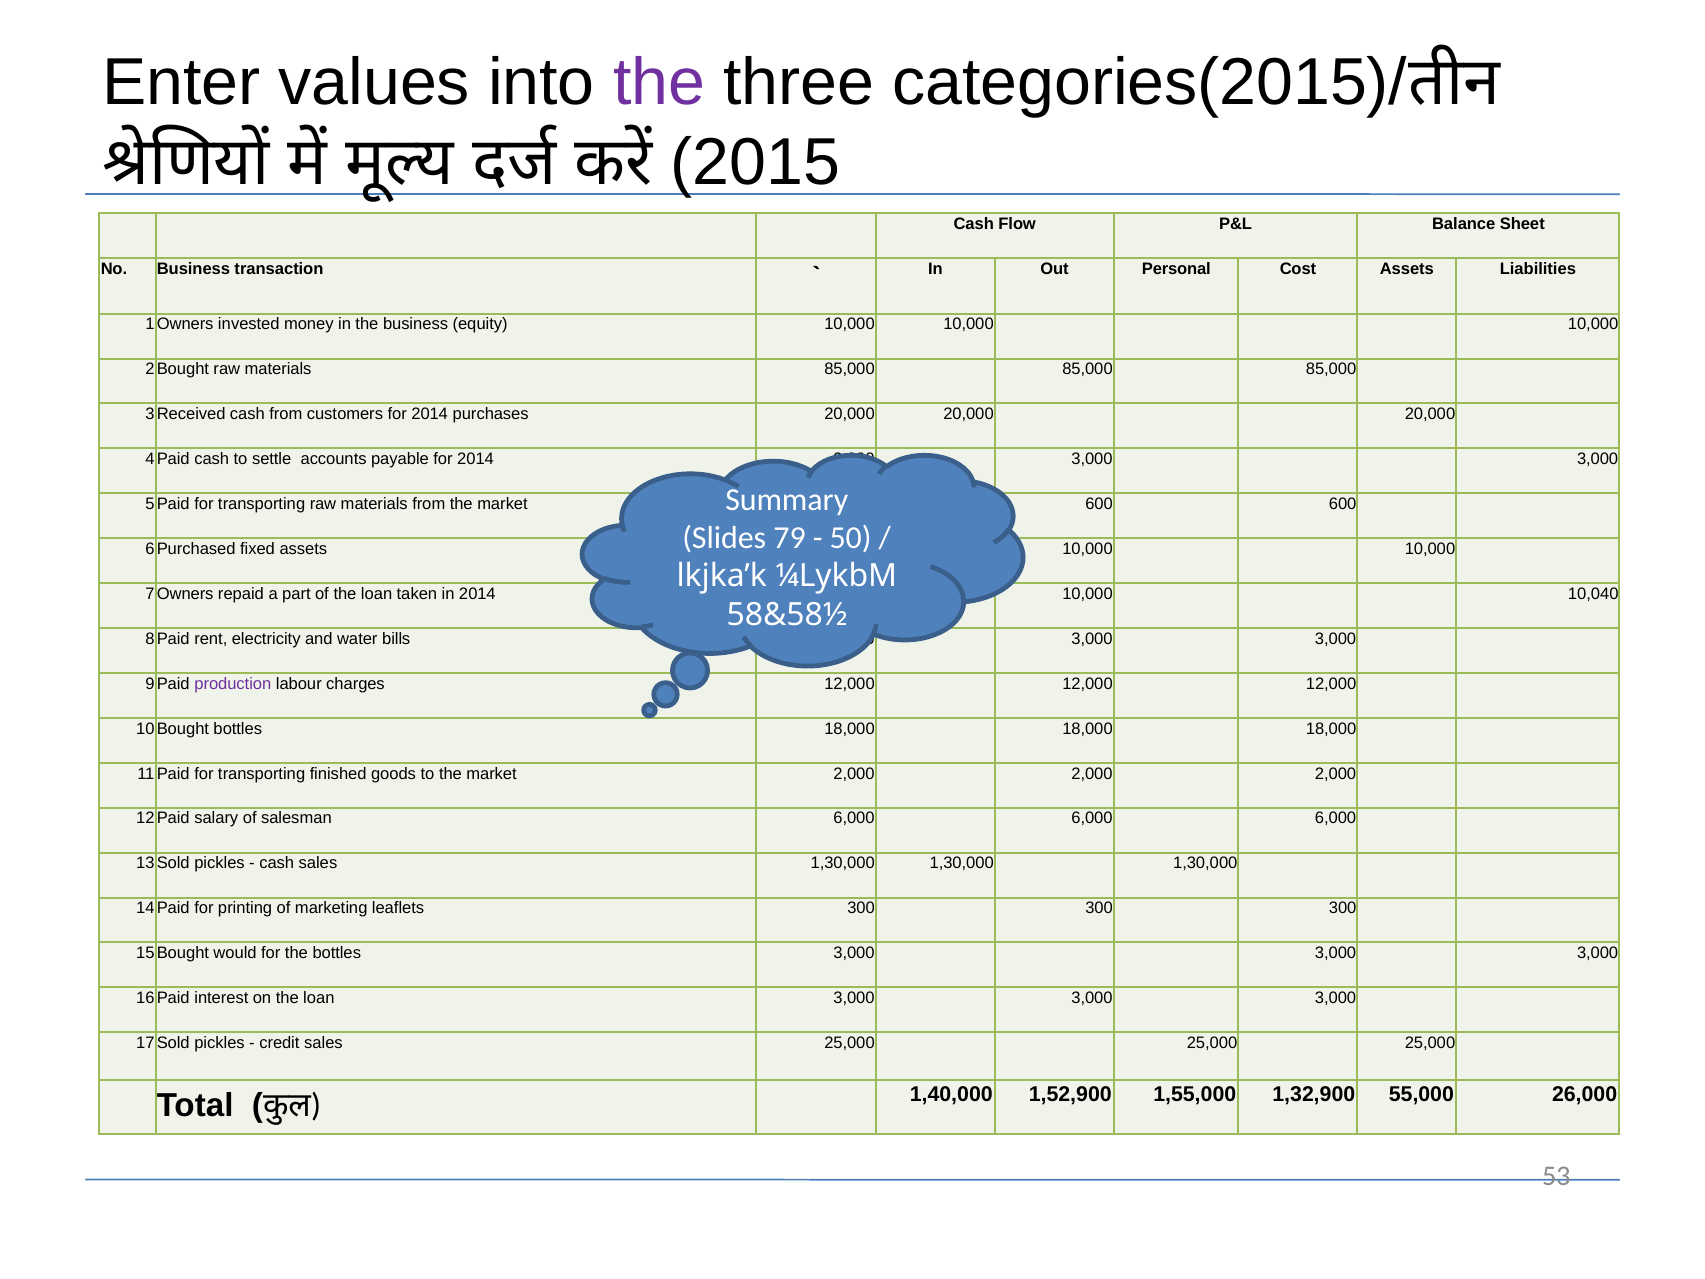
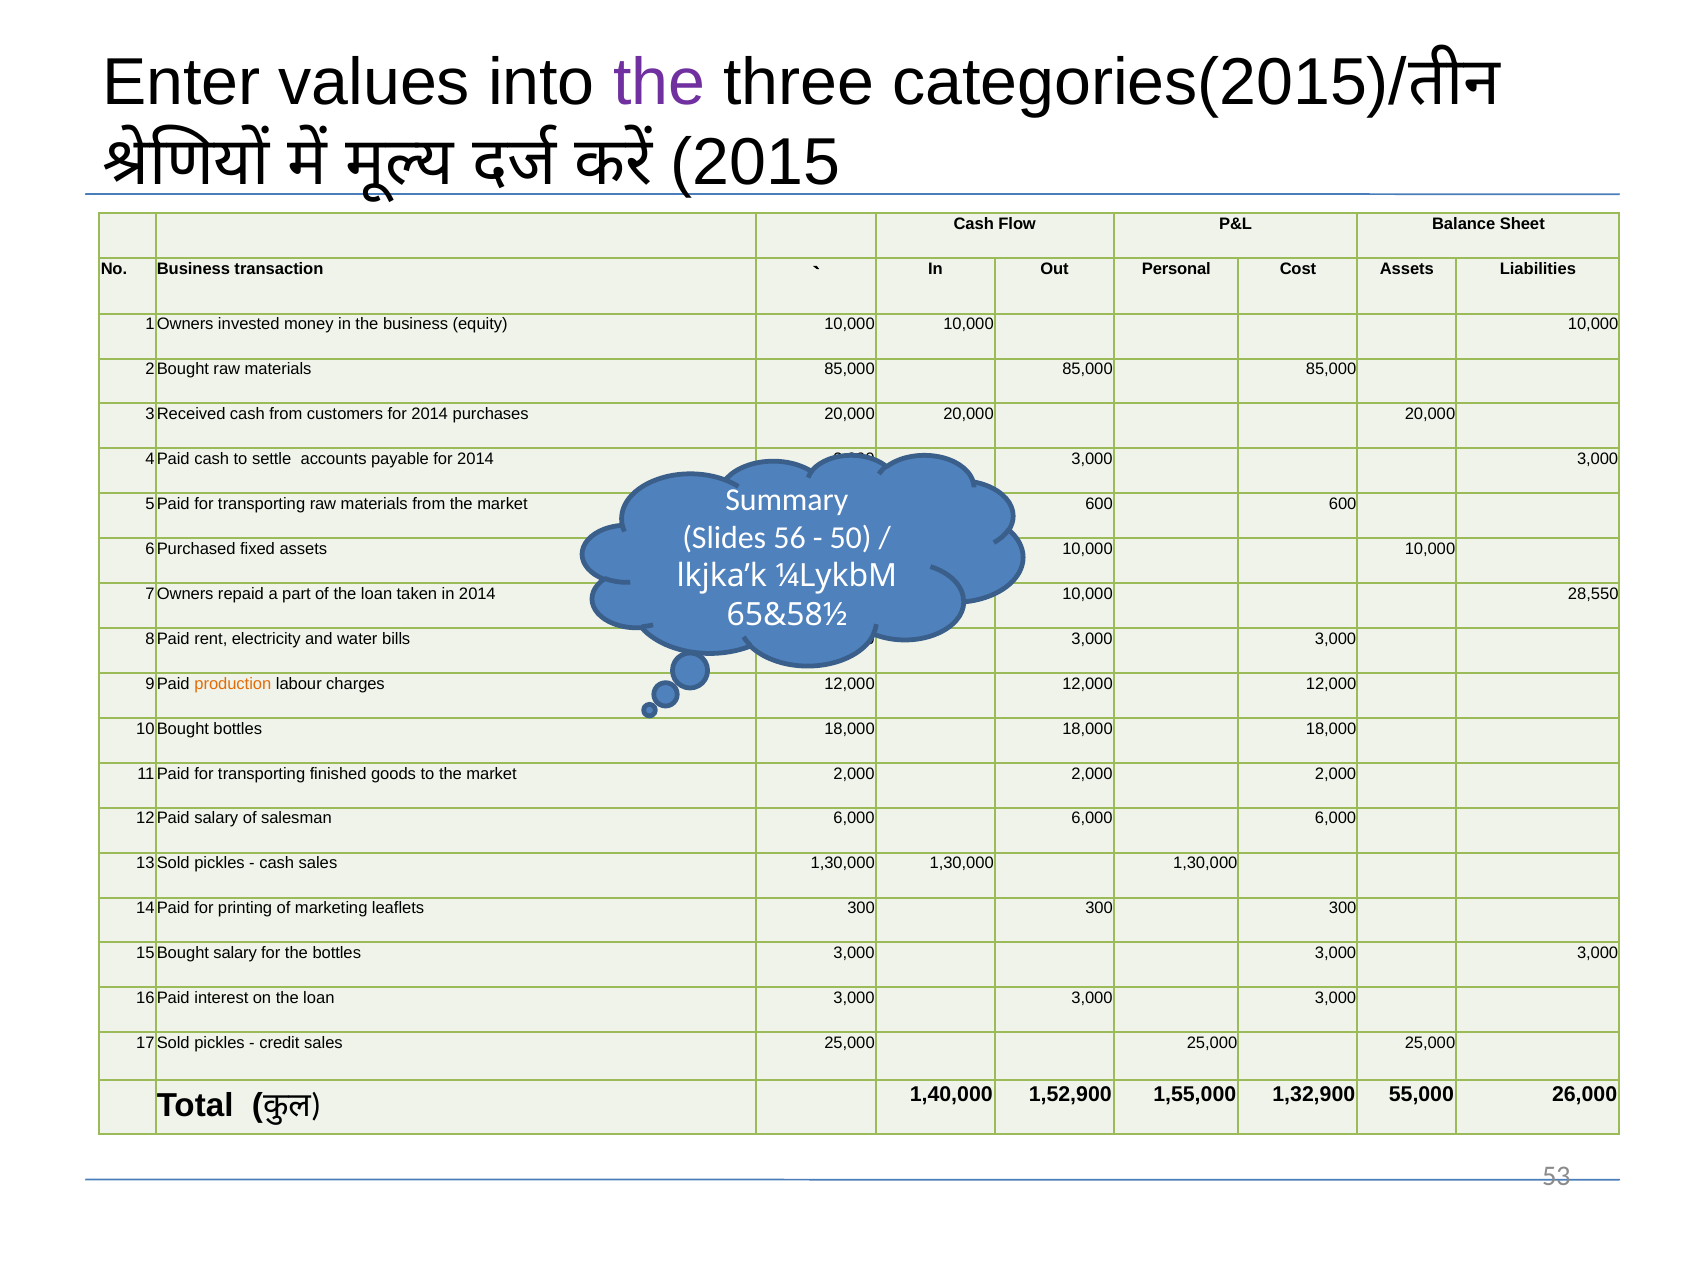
79: 79 -> 56
10,040: 10,040 -> 28,550
58&58½: 58&58½ -> 65&58½
production colour: purple -> orange
would at (235, 953): would -> salary
